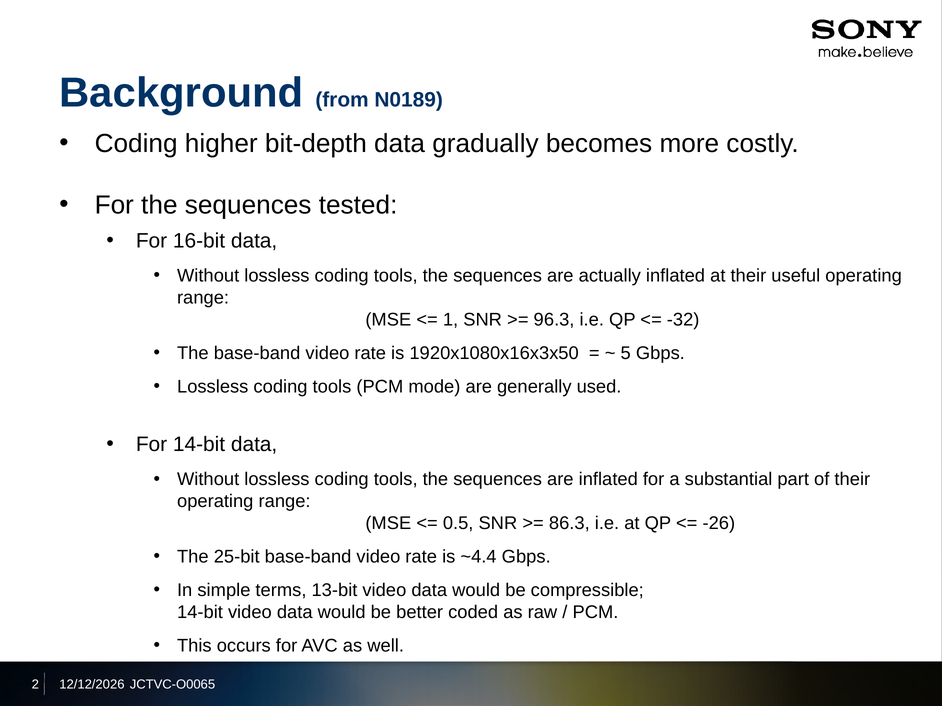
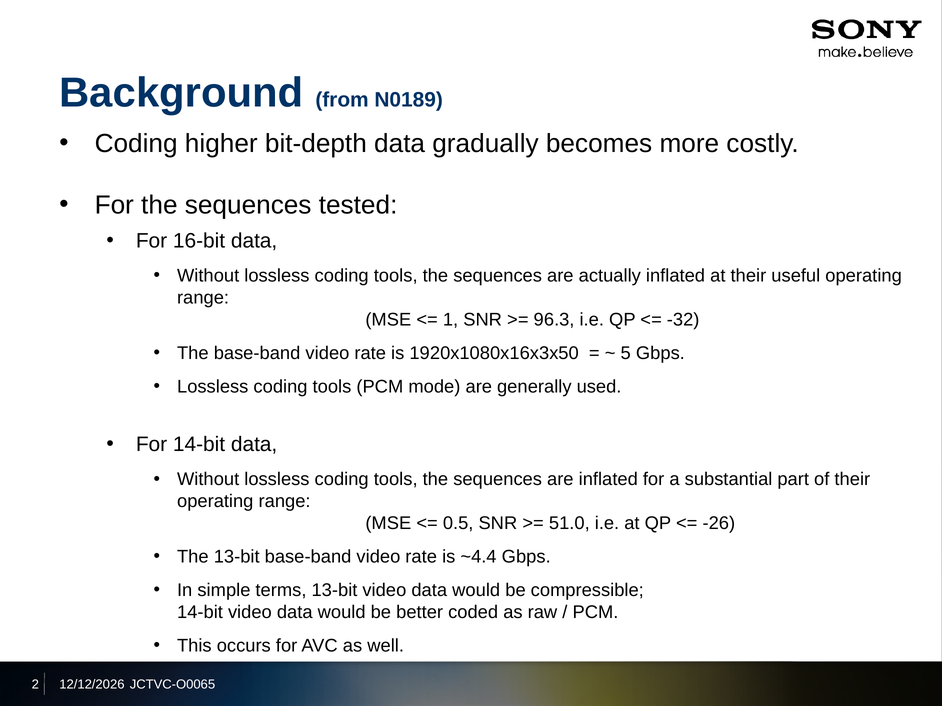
86.3: 86.3 -> 51.0
The 25-bit: 25-bit -> 13-bit
